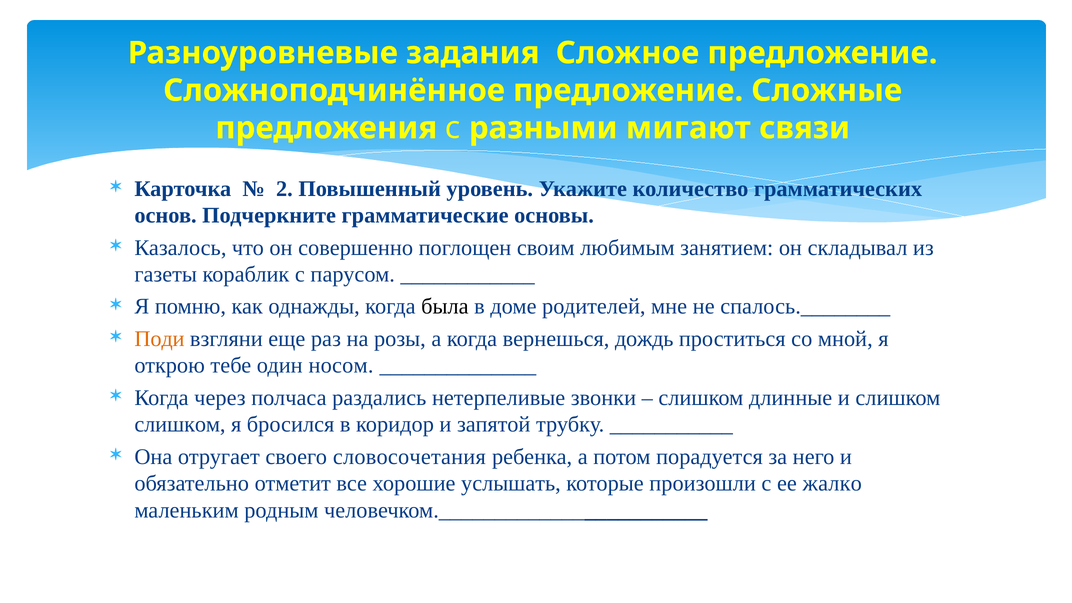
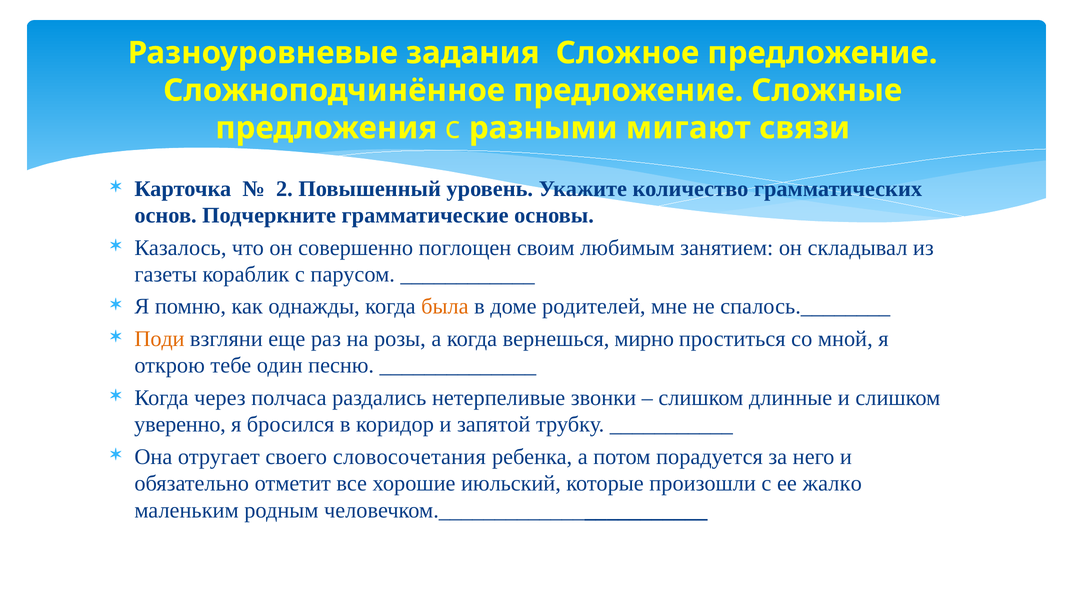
была colour: black -> orange
дождь: дождь -> мирно
носом: носом -> песню
слишком at (180, 425): слишком -> уверенно
услышать: услышать -> июльский
